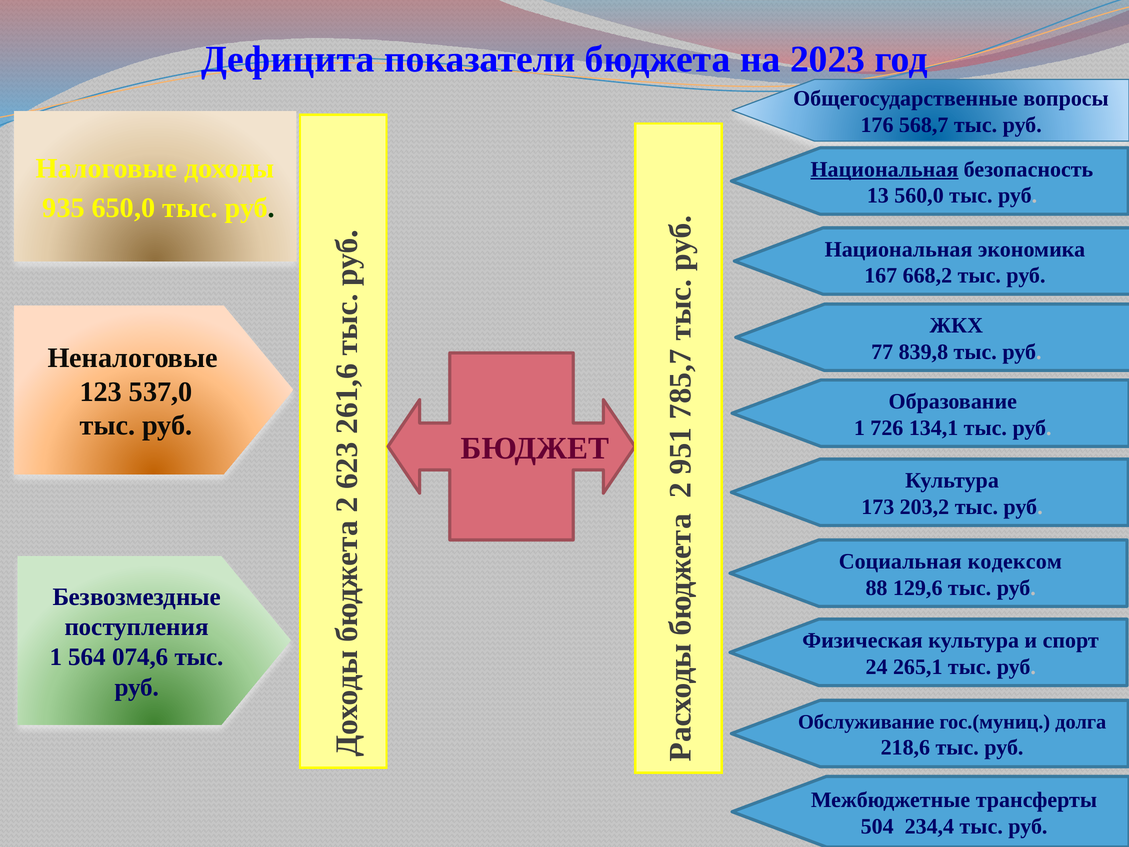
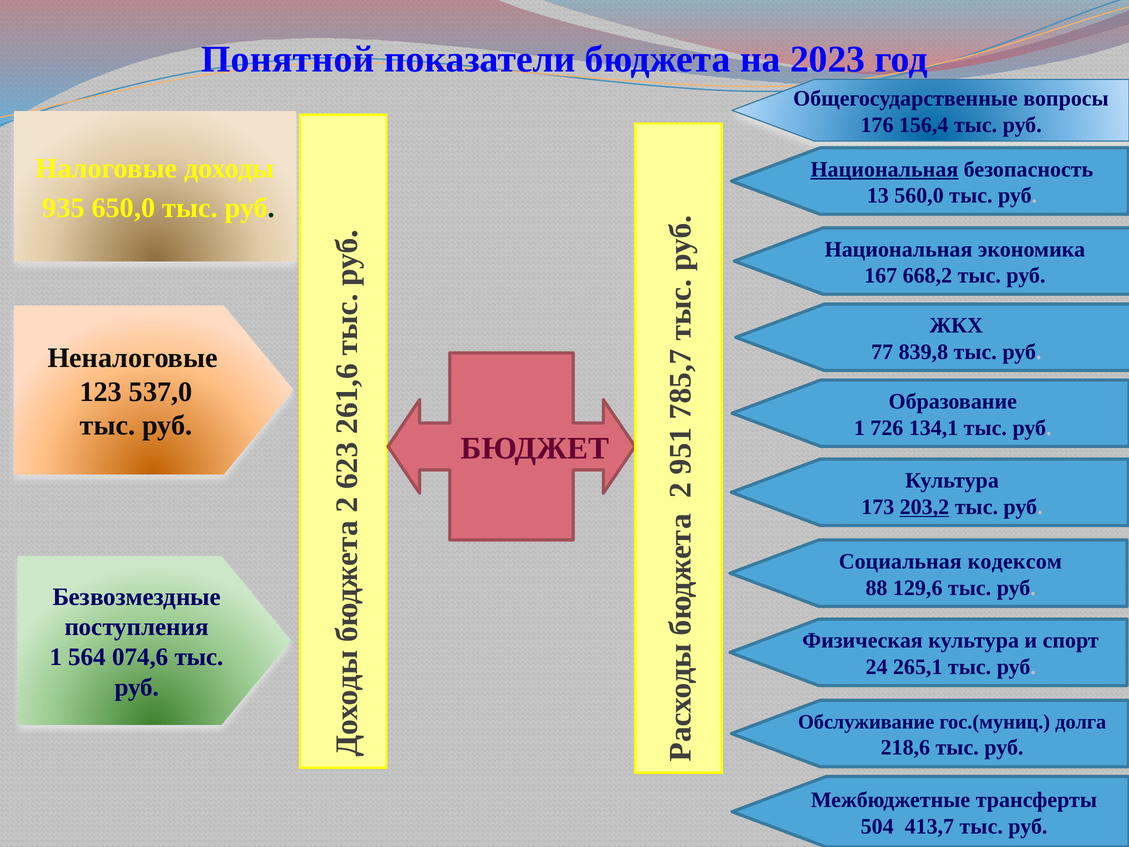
Дефицита: Дефицита -> Понятной
568,7: 568,7 -> 156,4
203,2 underline: none -> present
234,4: 234,4 -> 413,7
